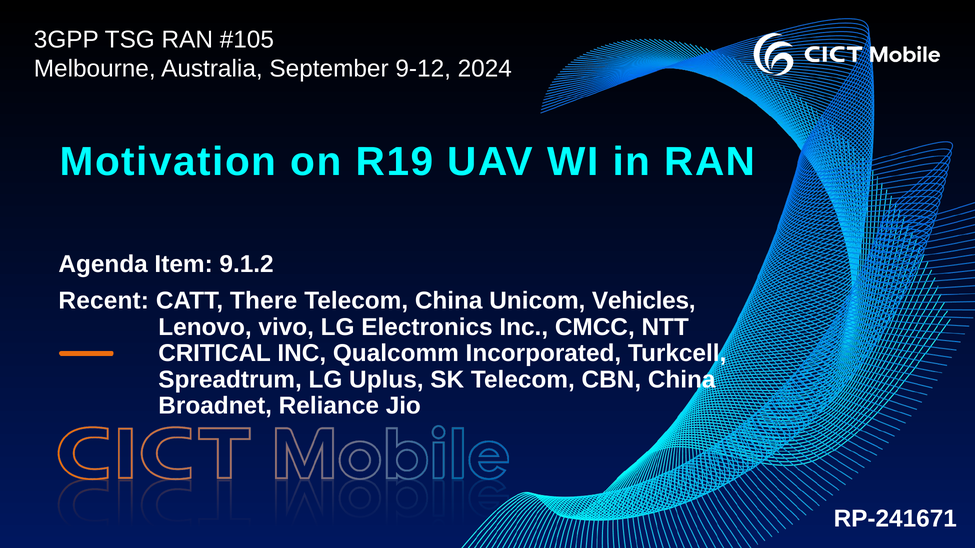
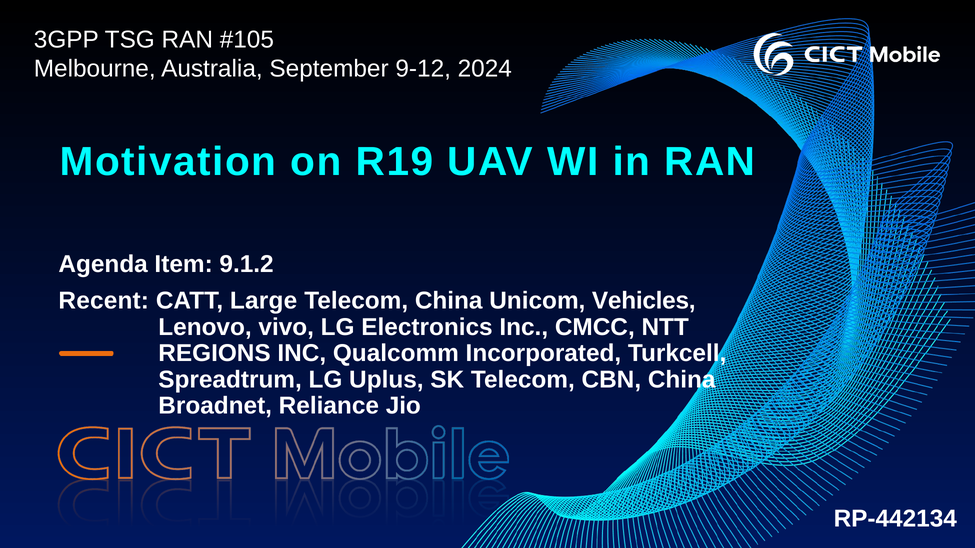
There: There -> Large
CRITICAL: CRITICAL -> REGIONS
RP-241671: RP-241671 -> RP-442134
